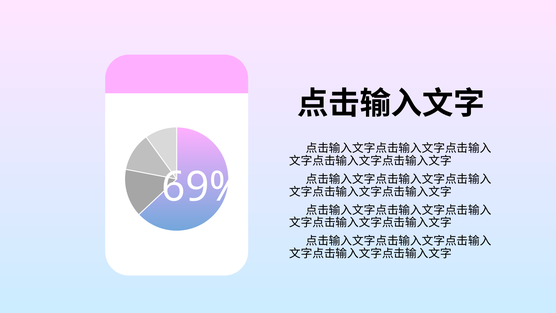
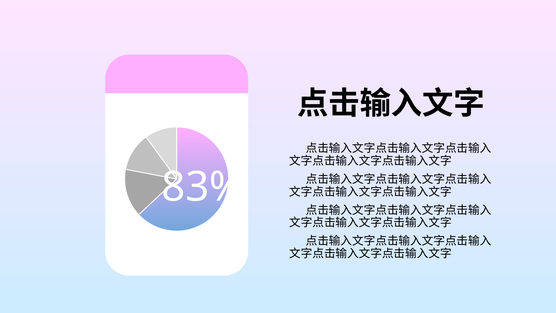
69%: 69% -> 83%
